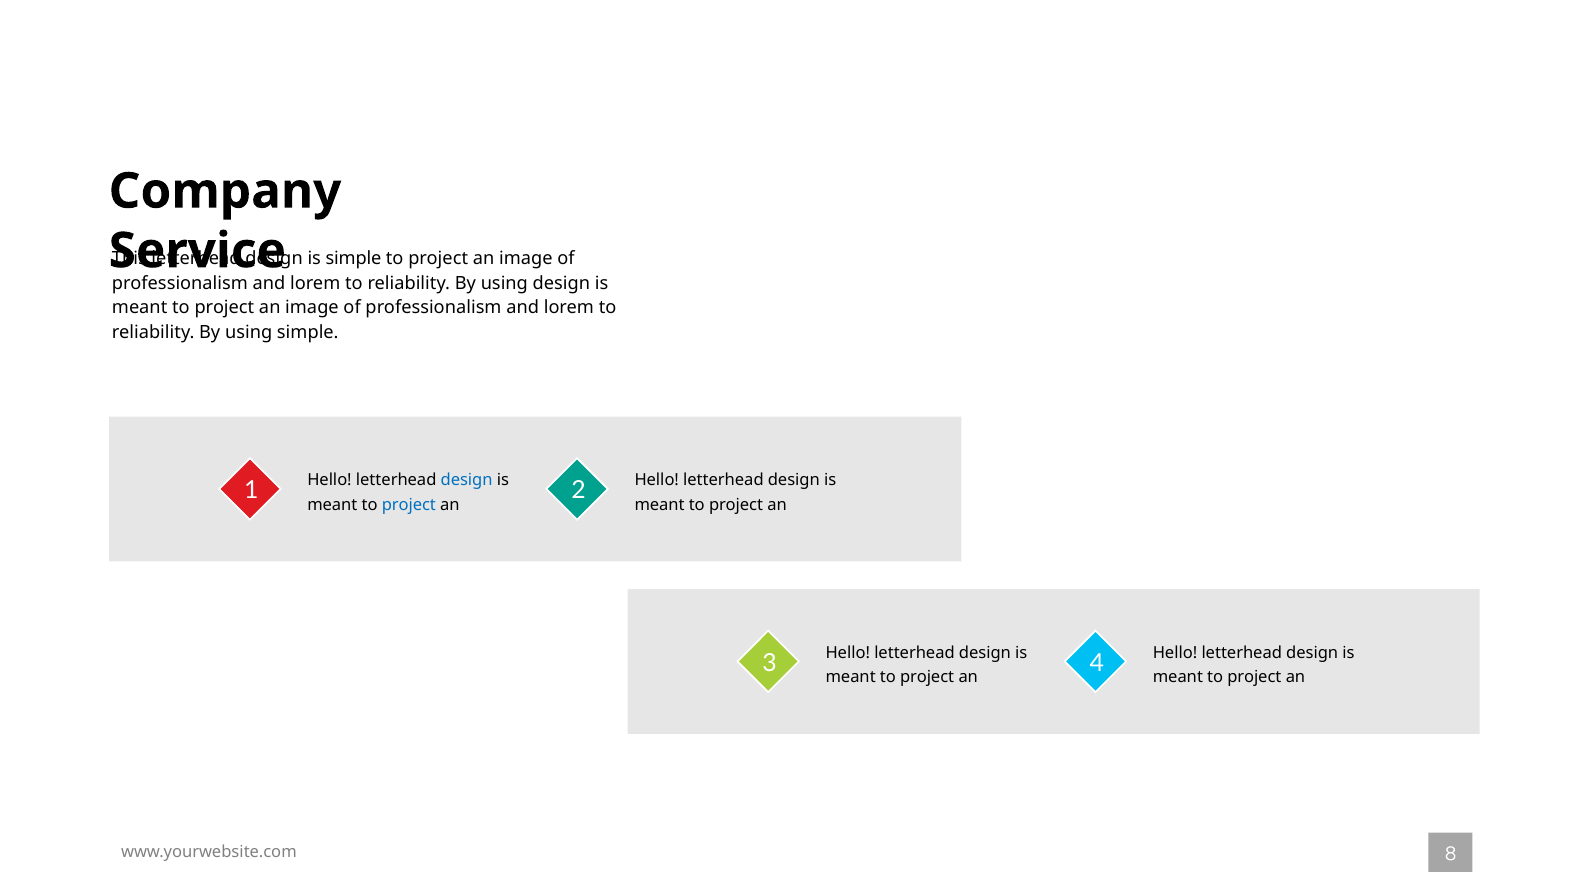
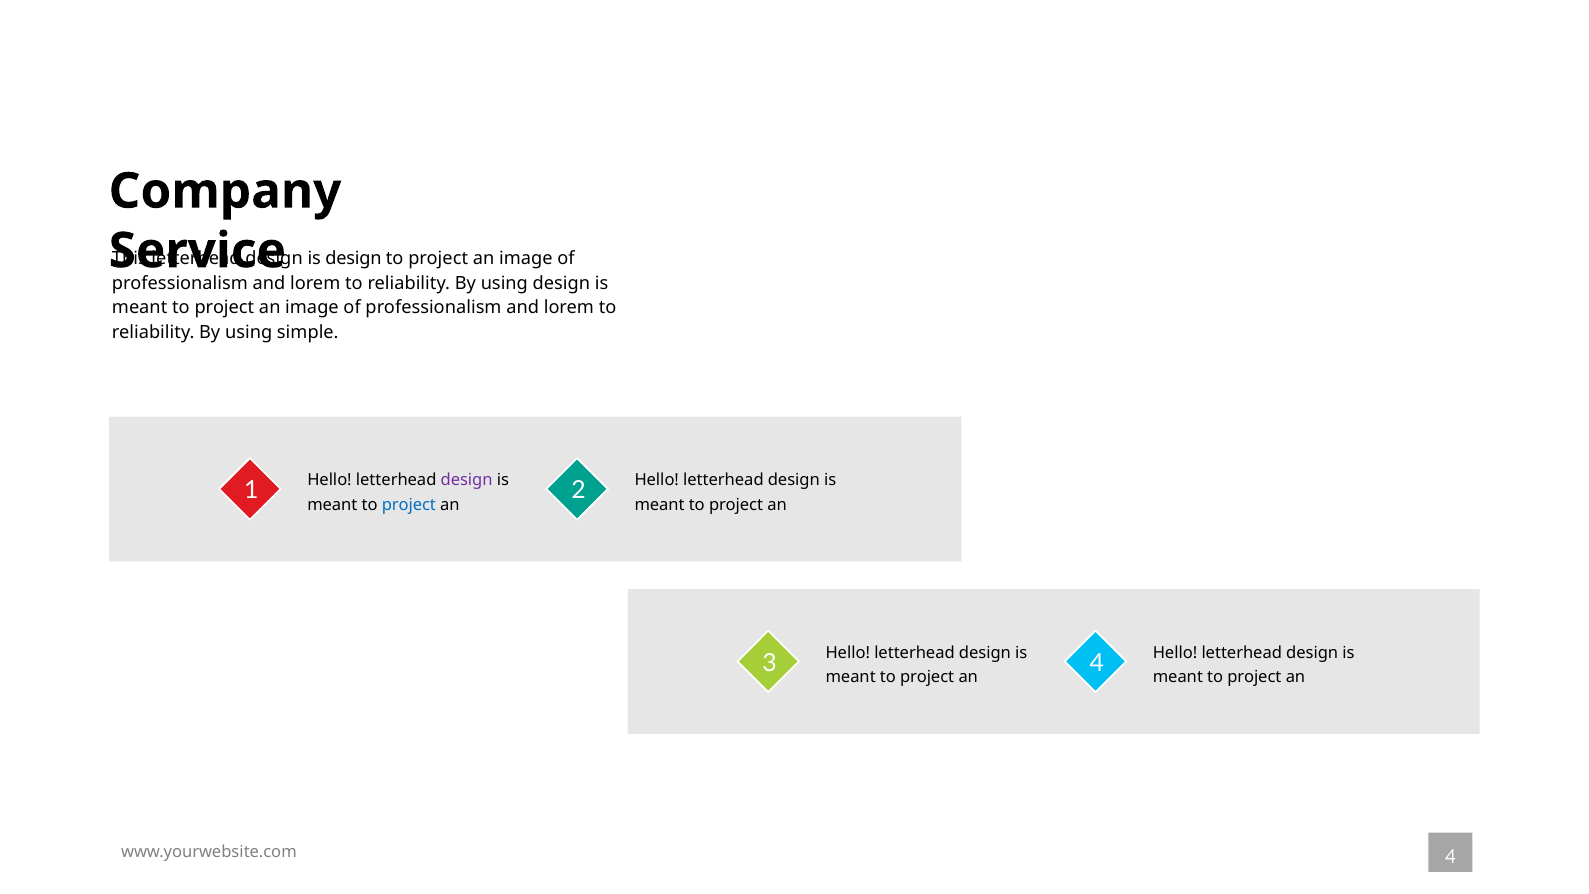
is simple: simple -> design
design at (467, 480) colour: blue -> purple
www.yourwebsite.com 8: 8 -> 4
